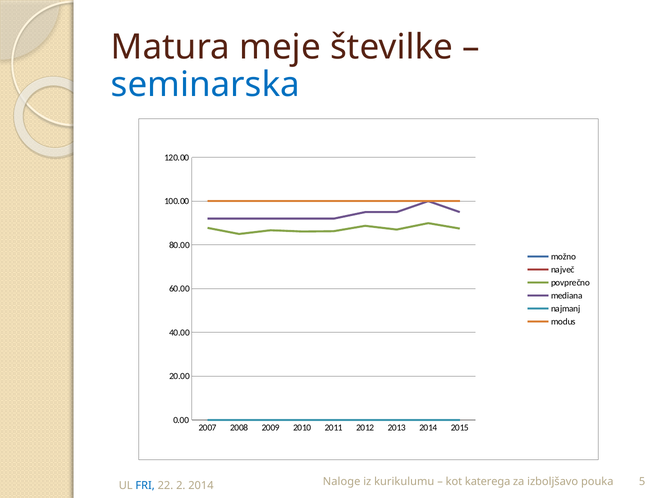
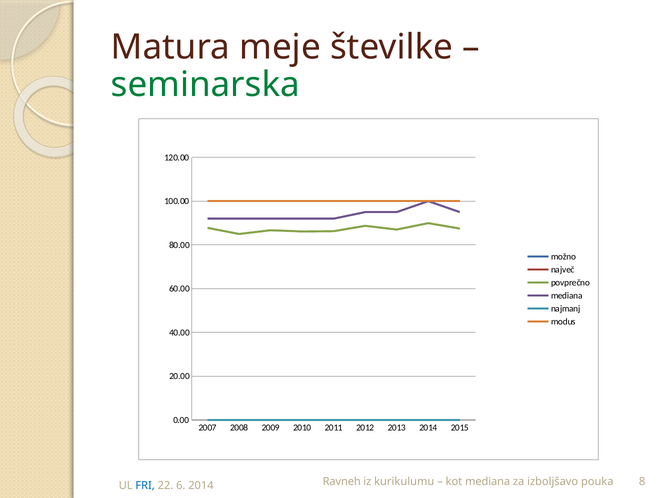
seminarska colour: blue -> green
Naloge: Naloge -> Ravneh
kot katerega: katerega -> mediana
5: 5 -> 8
2: 2 -> 6
